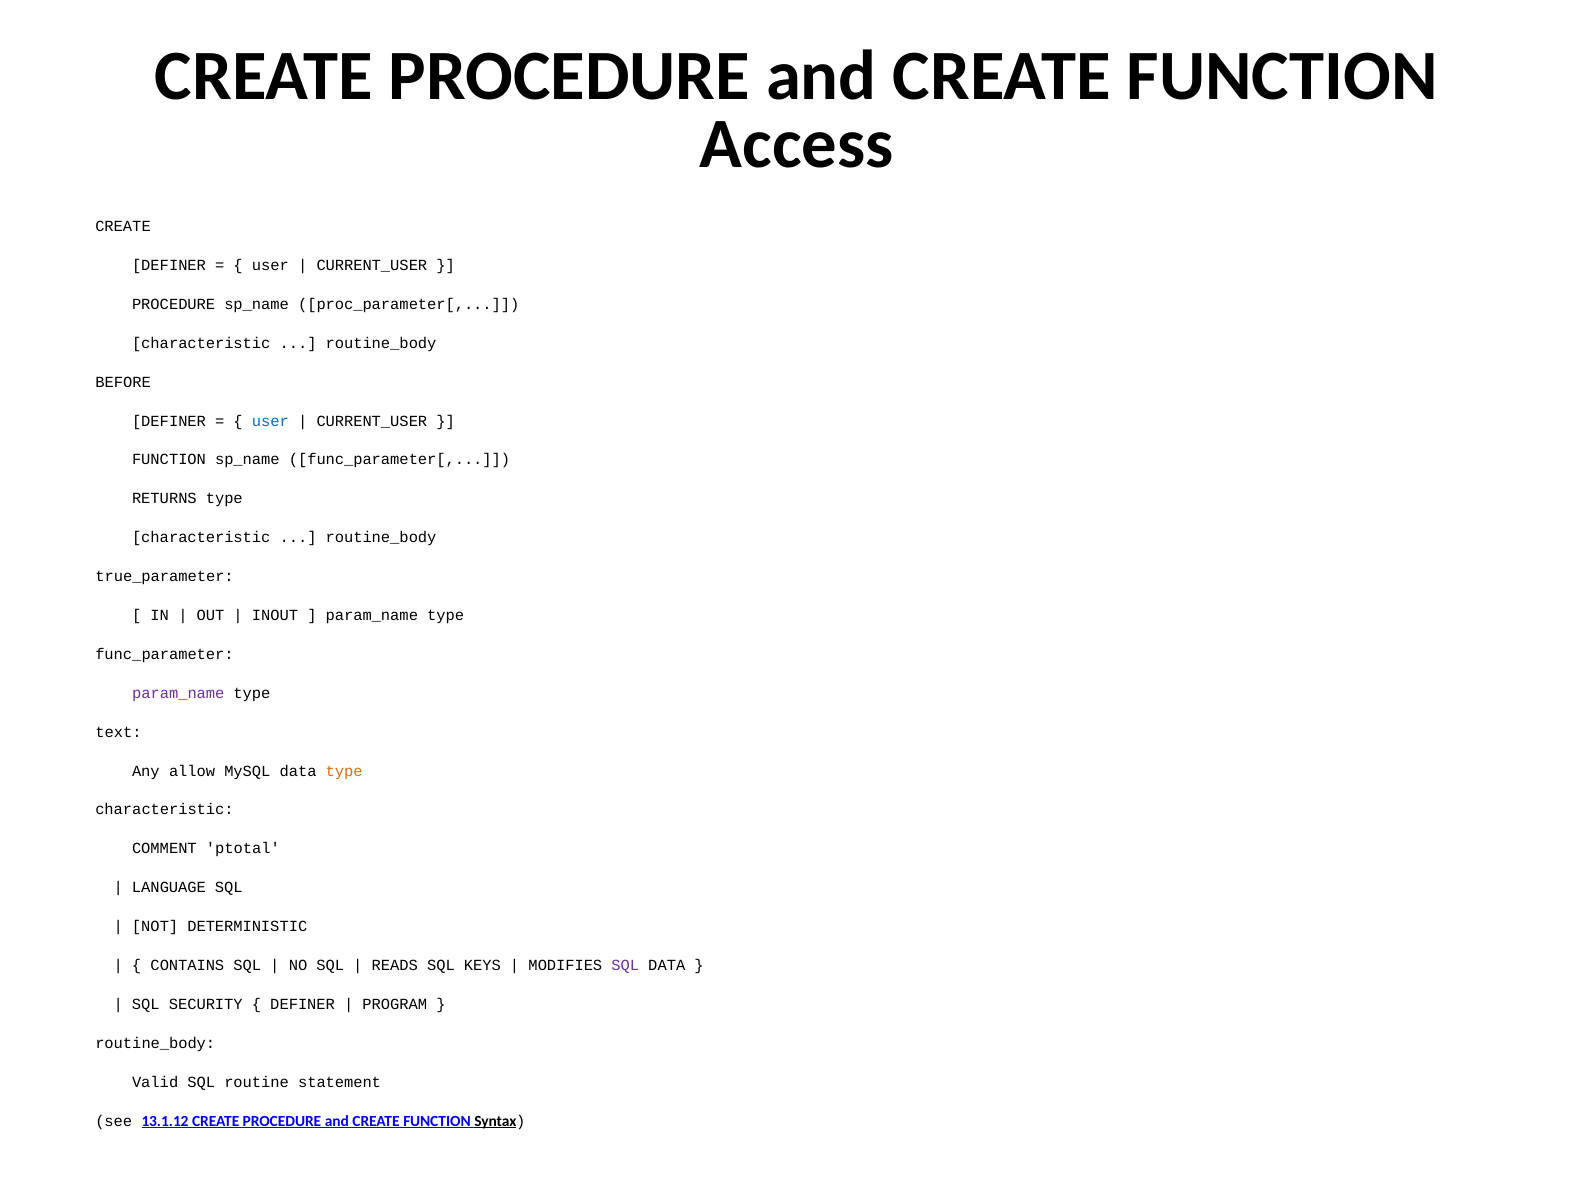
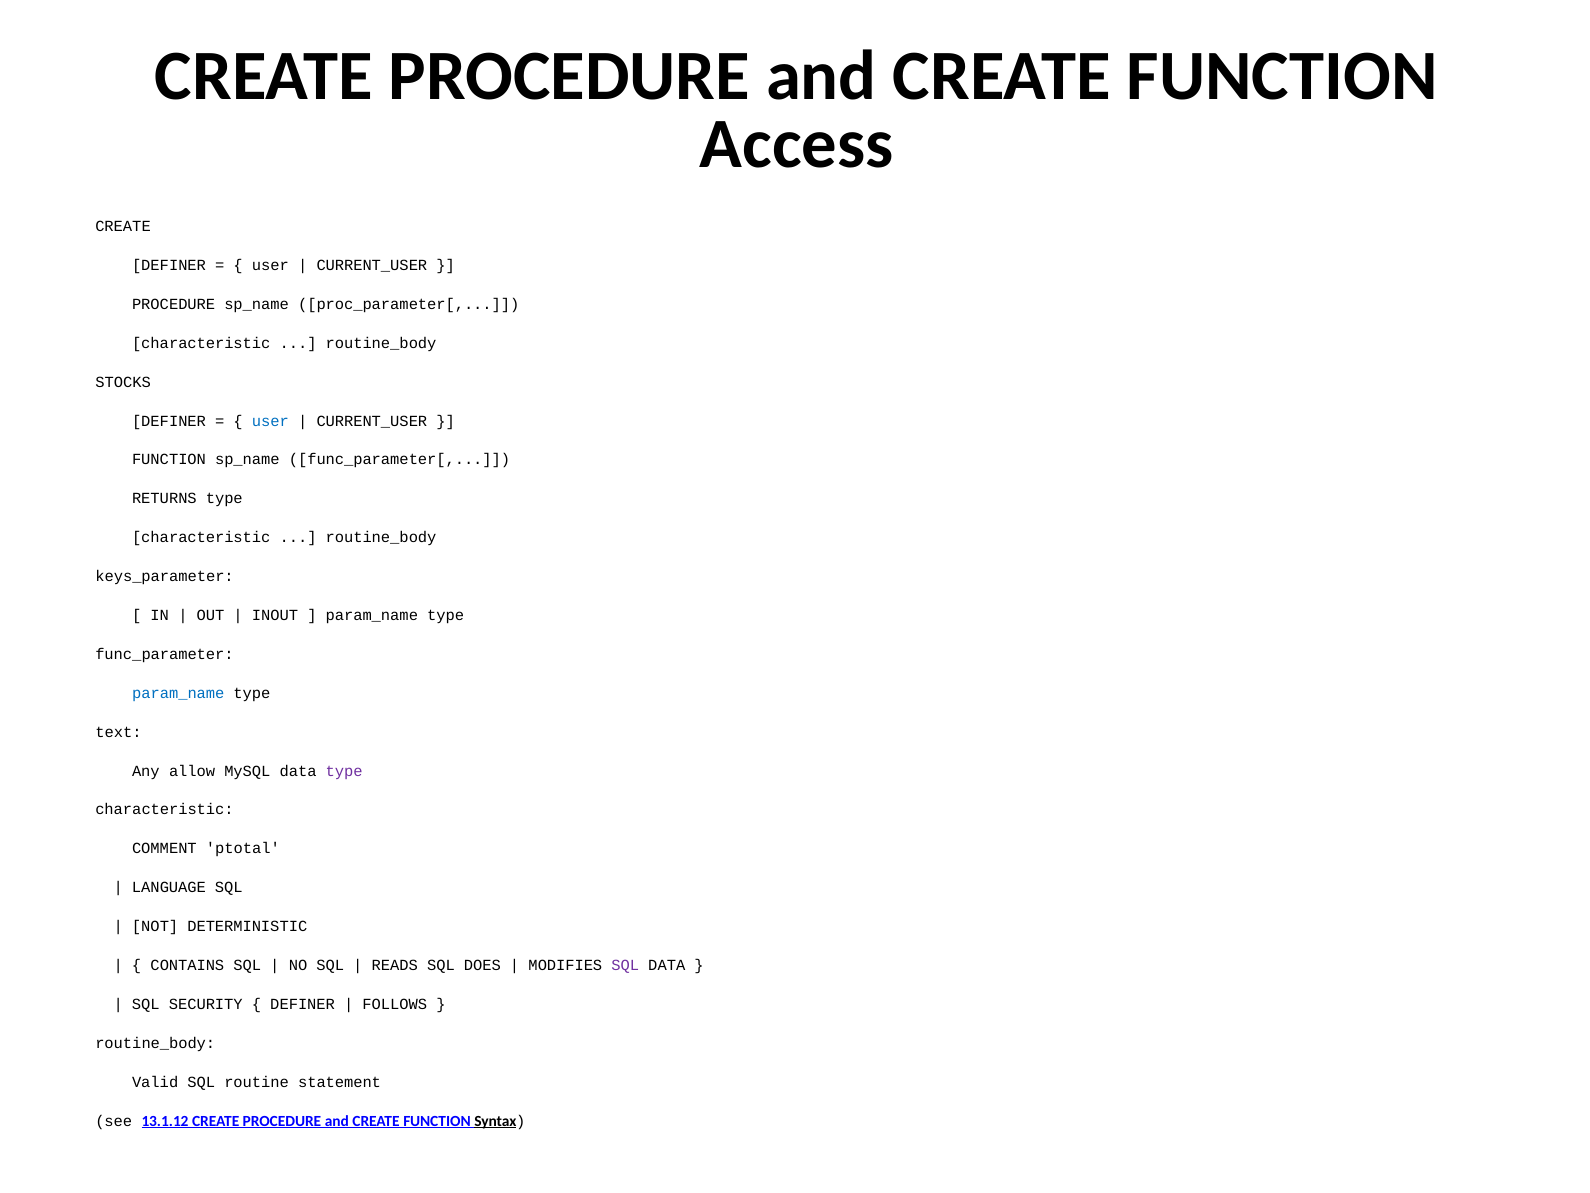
BEFORE: BEFORE -> STOCKS
true_parameter: true_parameter -> keys_parameter
param_name at (178, 693) colour: purple -> blue
type at (344, 771) colour: orange -> purple
KEYS: KEYS -> DOES
PROGRAM: PROGRAM -> FOLLOWS
